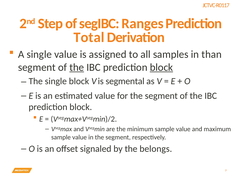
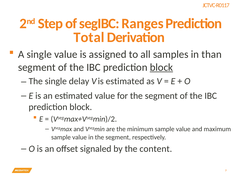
the at (77, 67) underline: present -> none
single block: block -> delay
is segmental: segmental -> estimated
belongs: belongs -> content
